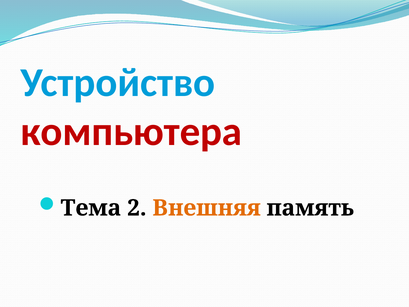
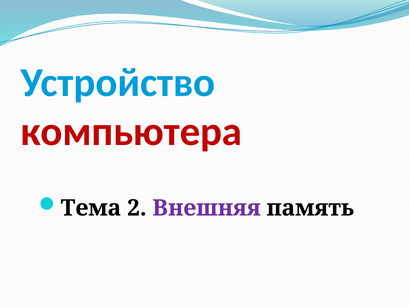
Внешняя colour: orange -> purple
